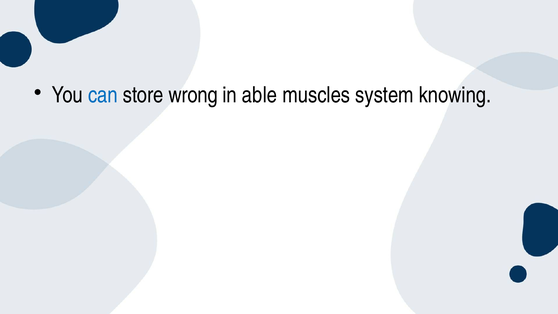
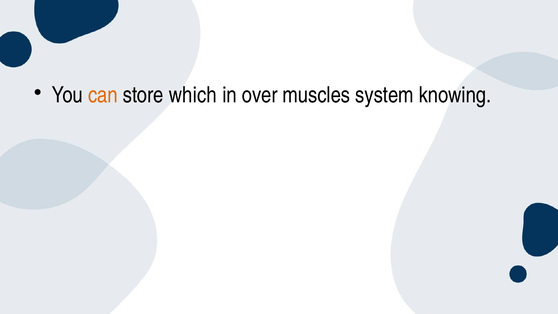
can colour: blue -> orange
wrong: wrong -> which
able: able -> over
